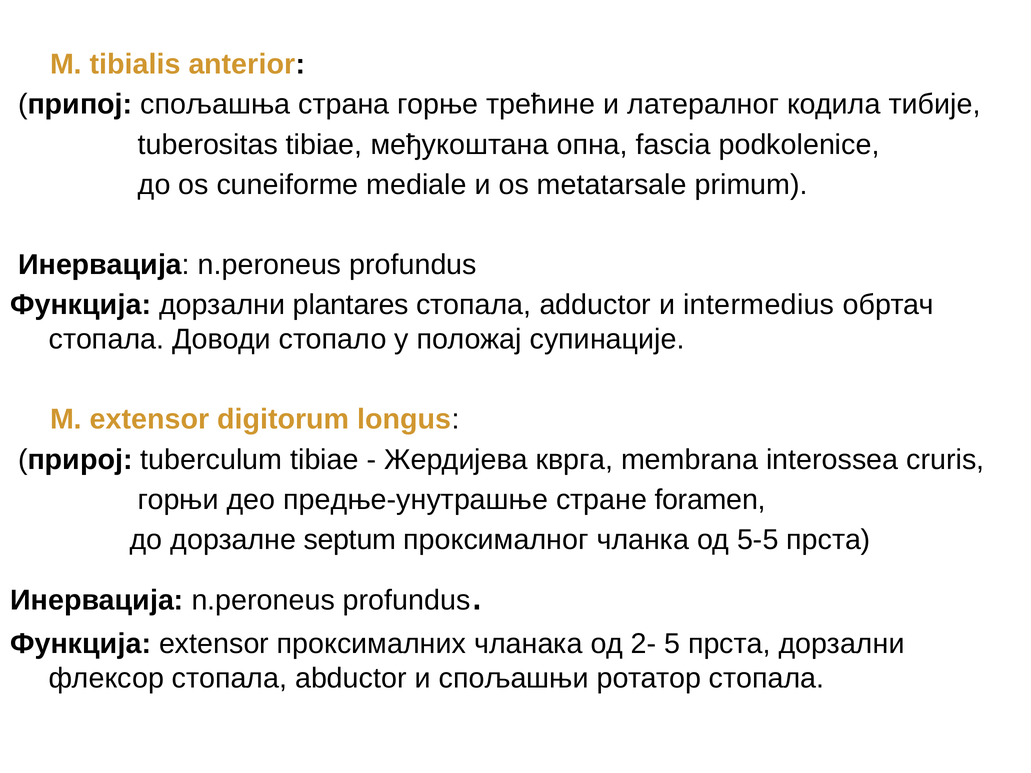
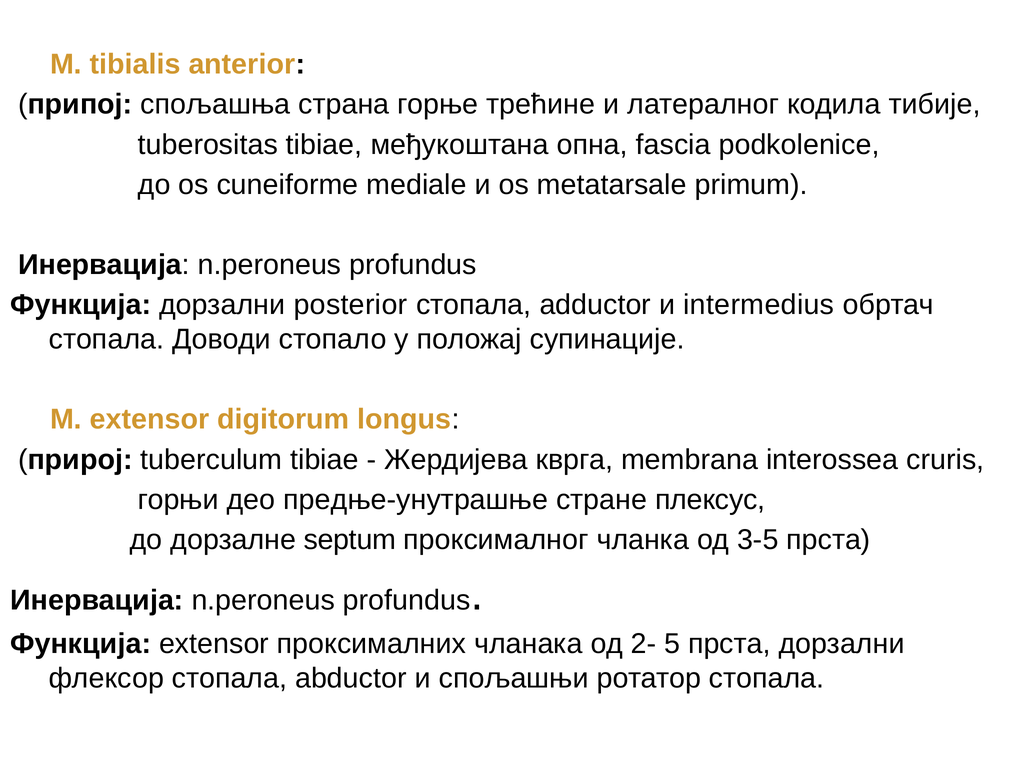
plantares: plantares -> posterior
foramen: foramen -> плексус
5-5: 5-5 -> 3-5
